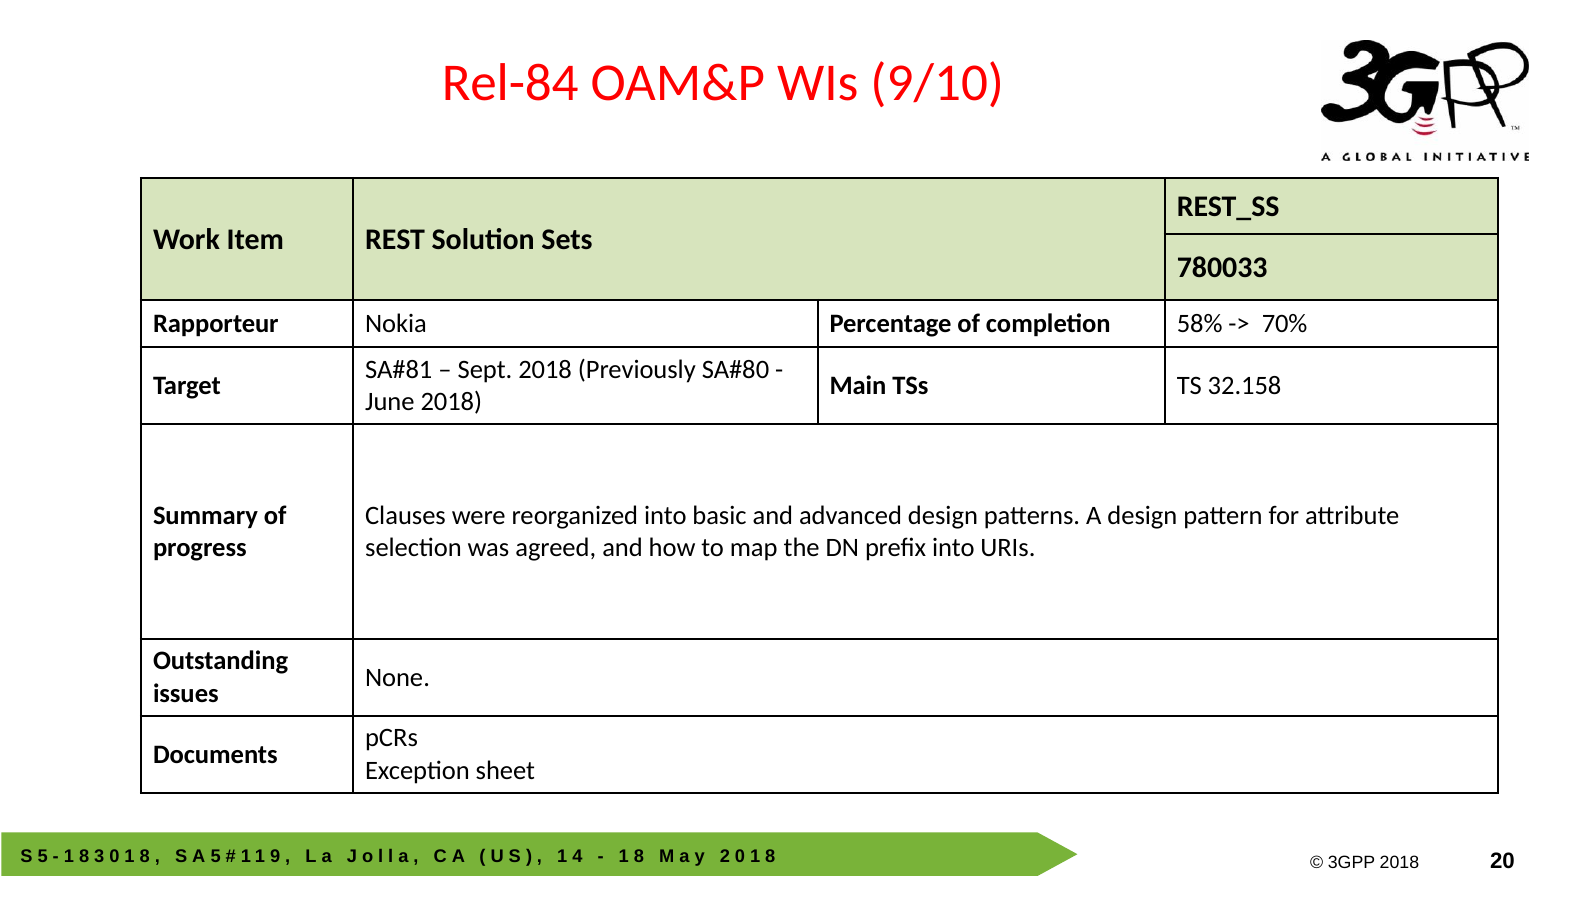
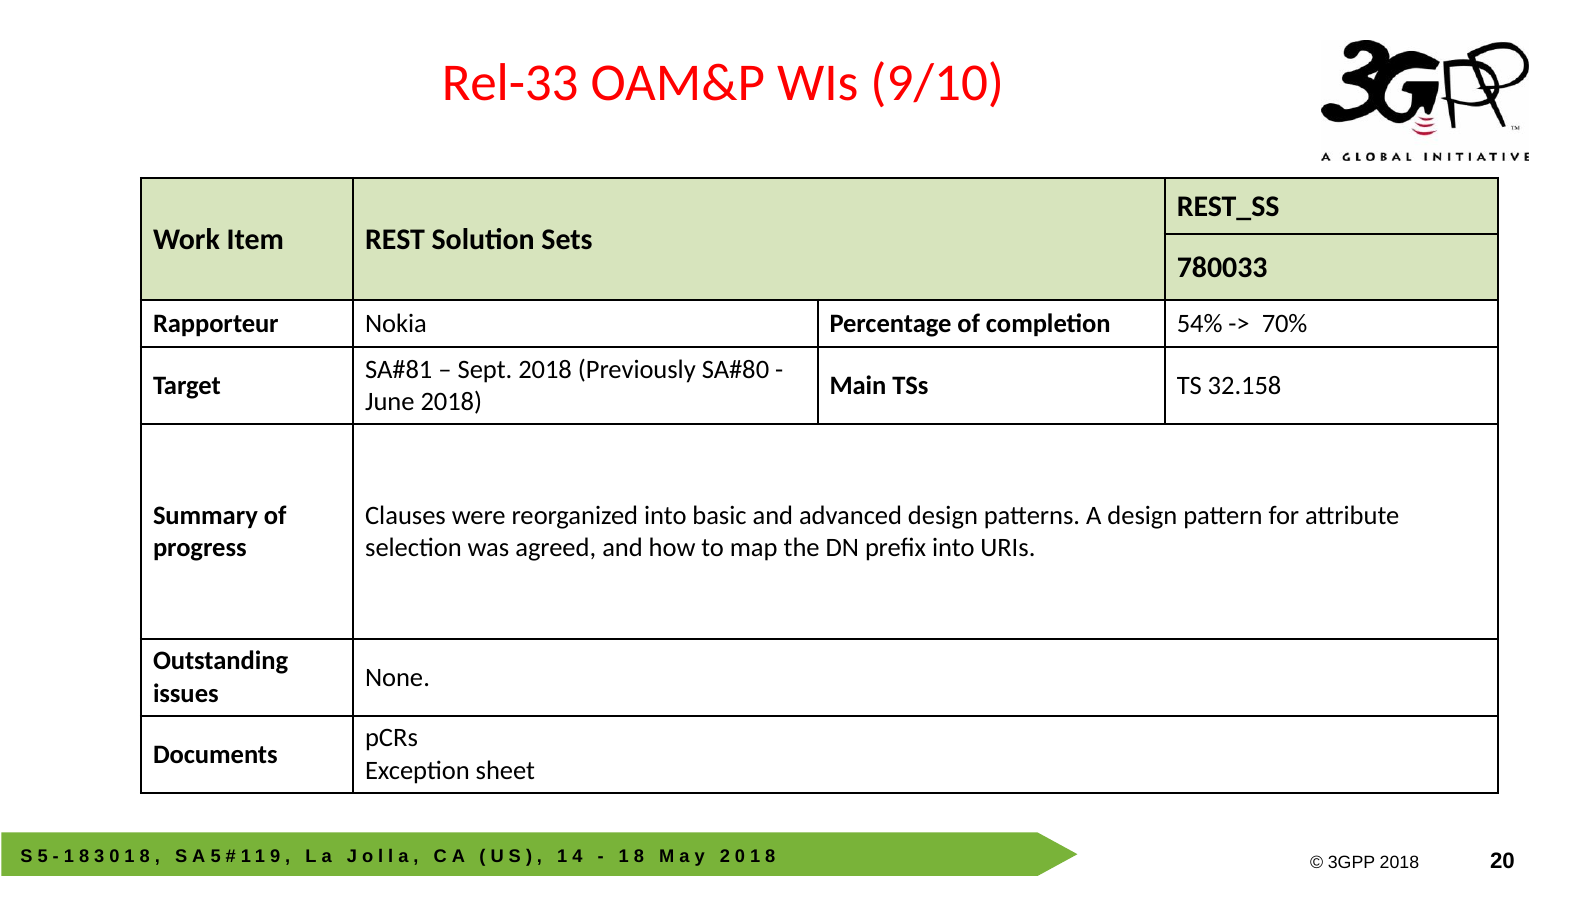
Rel-84: Rel-84 -> Rel-33
58%: 58% -> 54%
